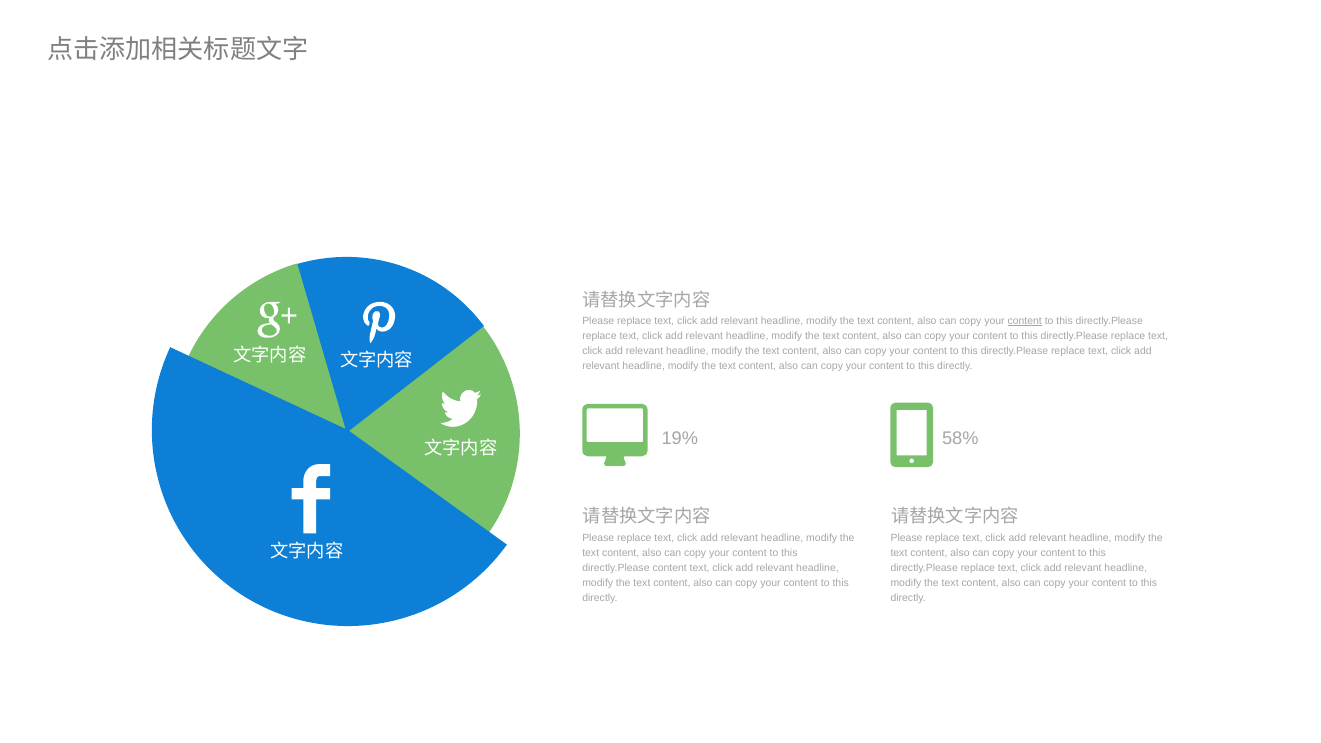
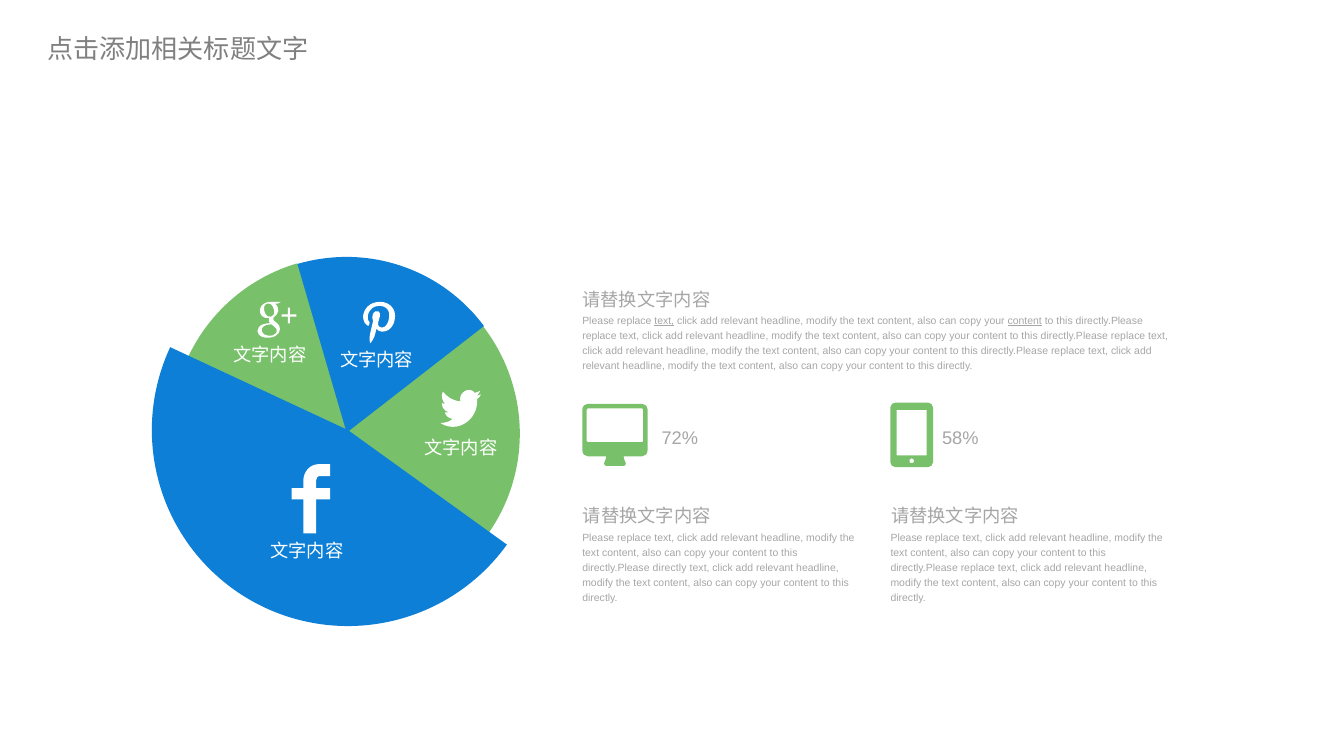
text at (664, 321) underline: none -> present
19%: 19% -> 72%
directly.Please content: content -> directly
